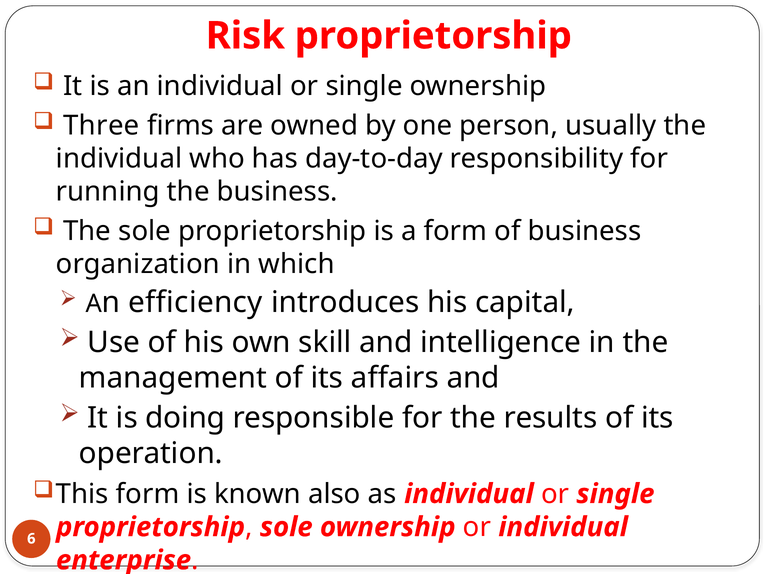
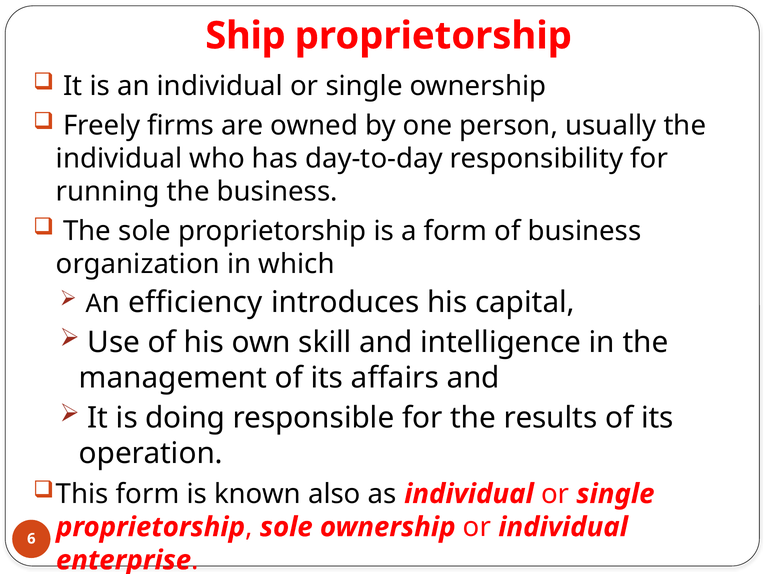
Risk: Risk -> Ship
Three: Three -> Freely
